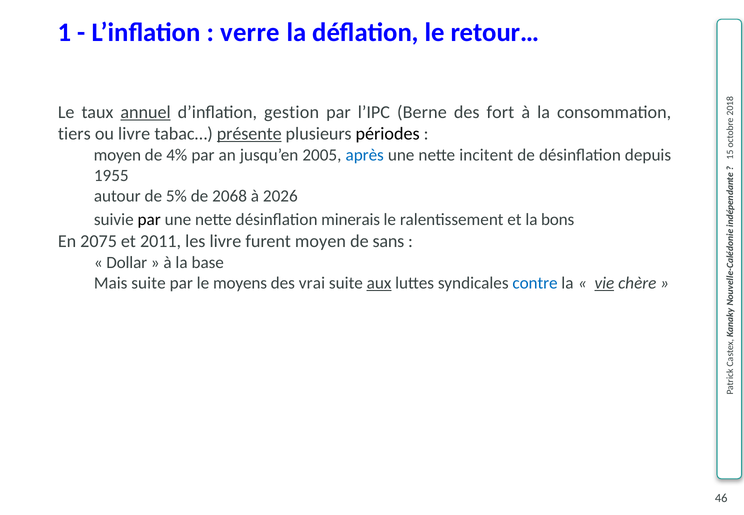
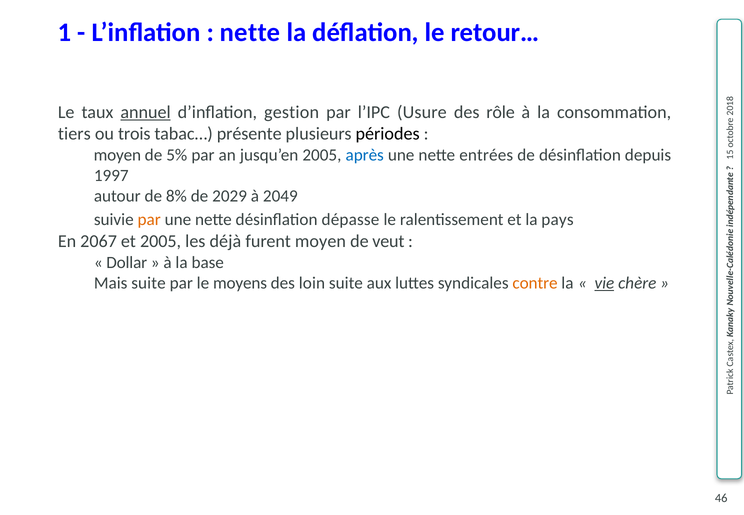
verre at (250, 32): verre -> nette
Berne: Berne -> Usure
fort: fort -> rôle
ou livre: livre -> trois
présente underline: present -> none
4%: 4% -> 5%
incitent: incitent -> entrées
1955: 1955 -> 1997
5%: 5% -> 8%
2068: 2068 -> 2029
2026: 2026 -> 2049
par at (149, 220) colour: black -> orange
minerais: minerais -> dépasse
bons: bons -> pays
2075: 2075 -> 2067
et 2011: 2011 -> 2005
les livre: livre -> déjà
sans: sans -> veut
vrai: vrai -> loin
aux underline: present -> none
contre colour: blue -> orange
